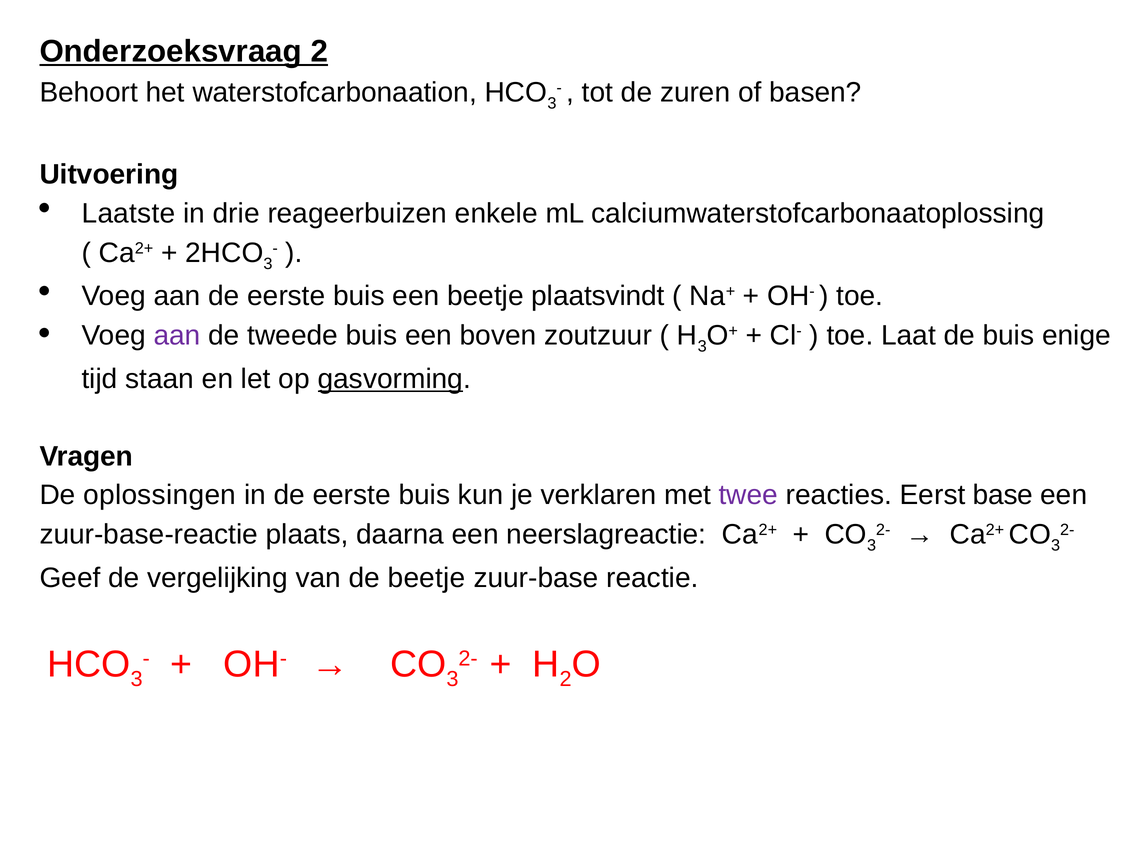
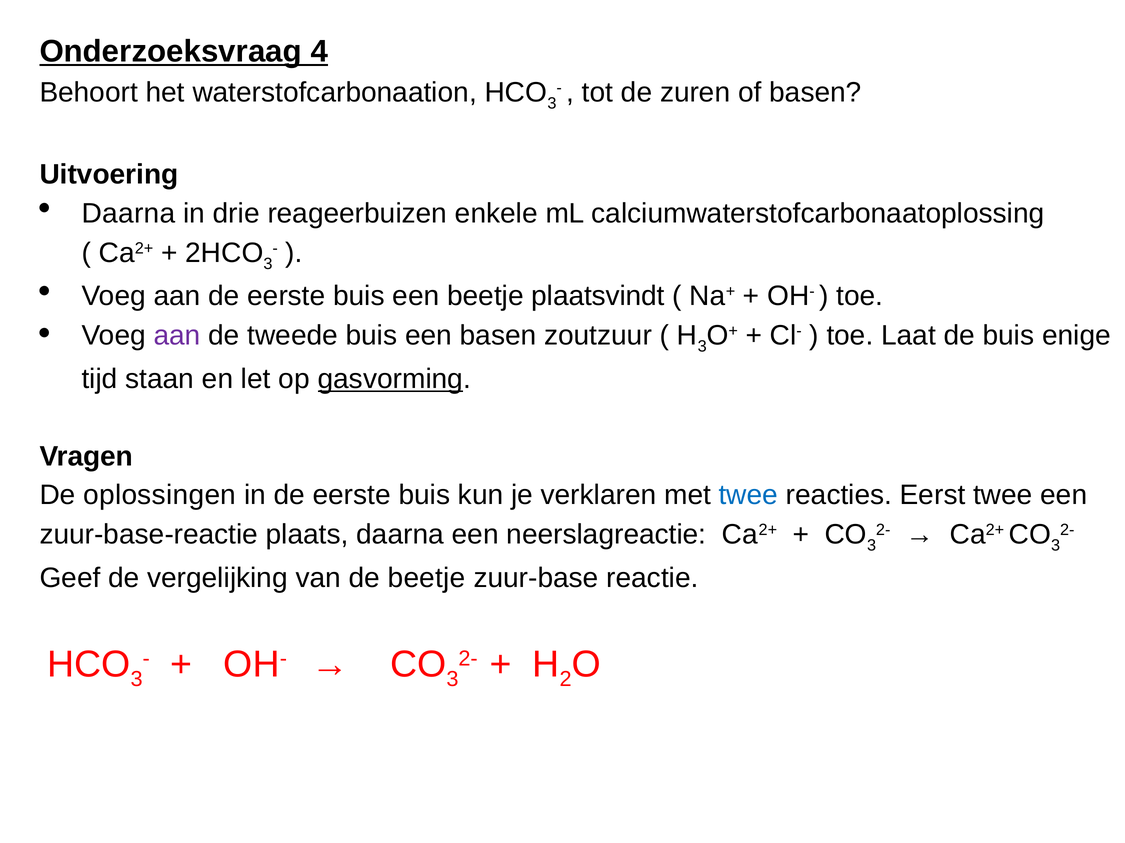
Onderzoeksvraag 2: 2 -> 4
Laatste at (128, 214): Laatste -> Daarna
een boven: boven -> basen
twee at (748, 496) colour: purple -> blue
Eerst base: base -> twee
